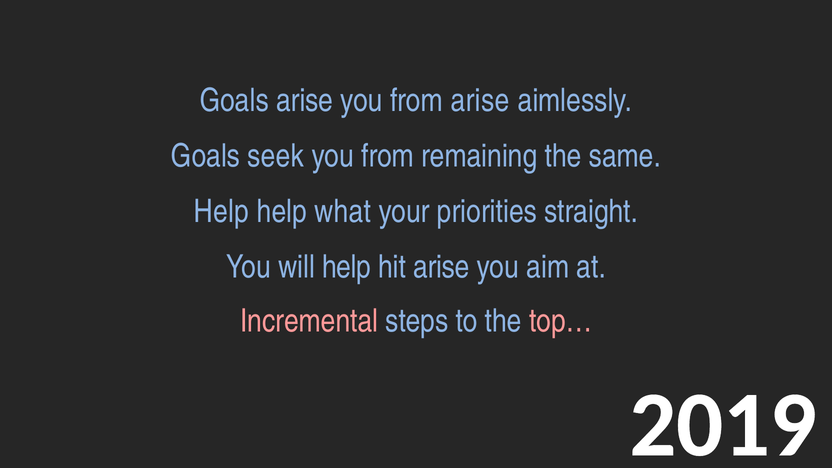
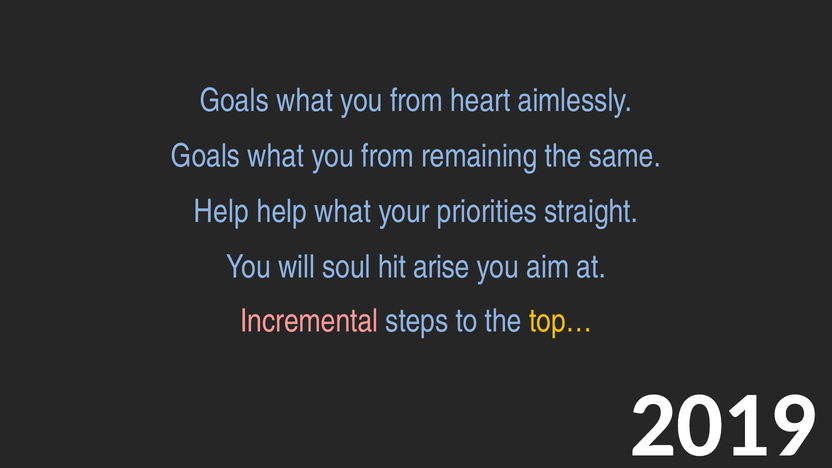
arise at (305, 100): arise -> what
from arise: arise -> heart
seek at (276, 156): seek -> what
will help: help -> soul
top… colour: pink -> yellow
